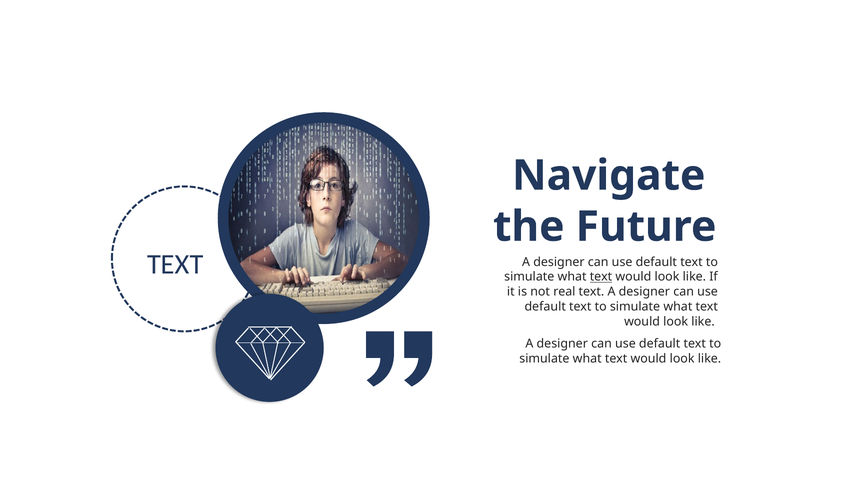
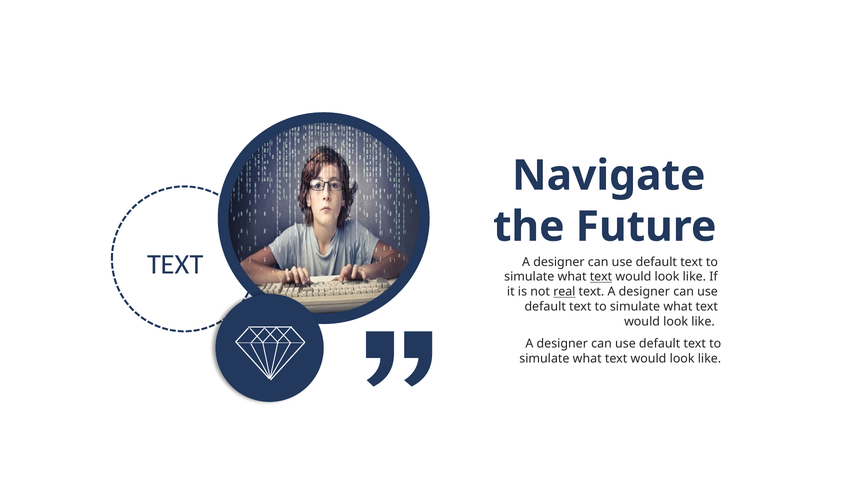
real underline: none -> present
